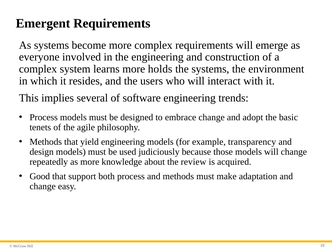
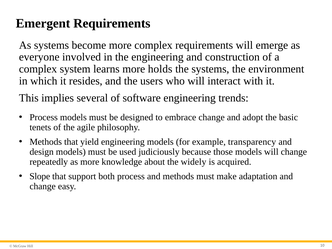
review: review -> widely
Good: Good -> Slope
